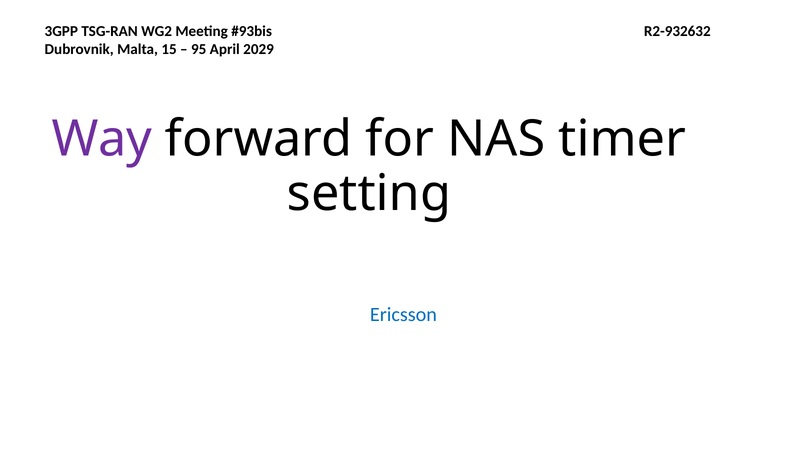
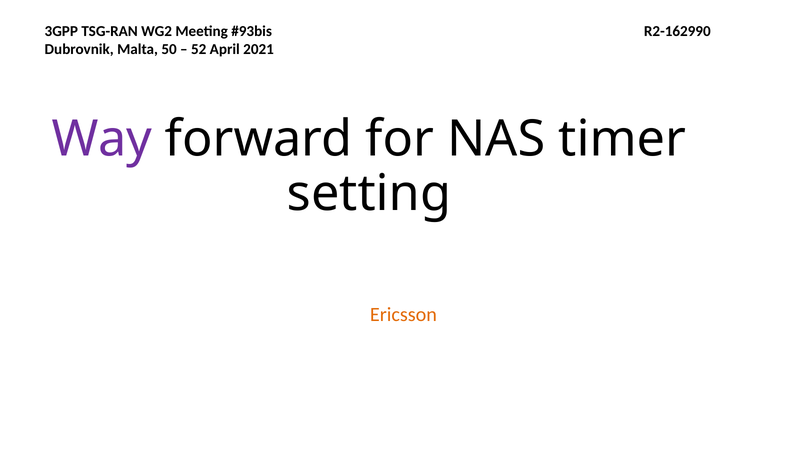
R2-932632: R2-932632 -> R2-162990
15: 15 -> 50
95: 95 -> 52
2029: 2029 -> 2021
Ericsson colour: blue -> orange
